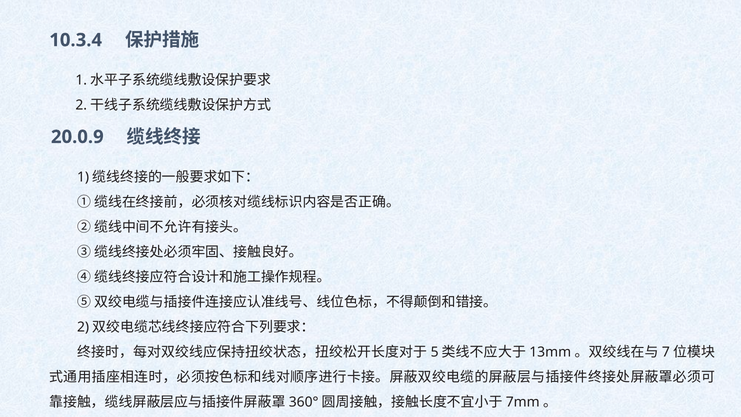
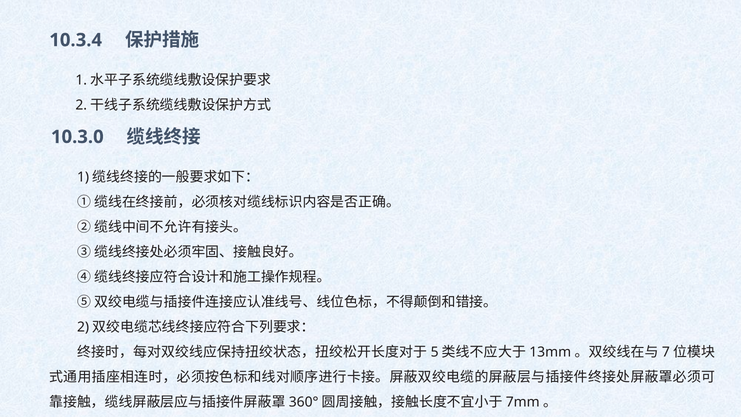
20.0.9: 20.0.9 -> 10.3.0
